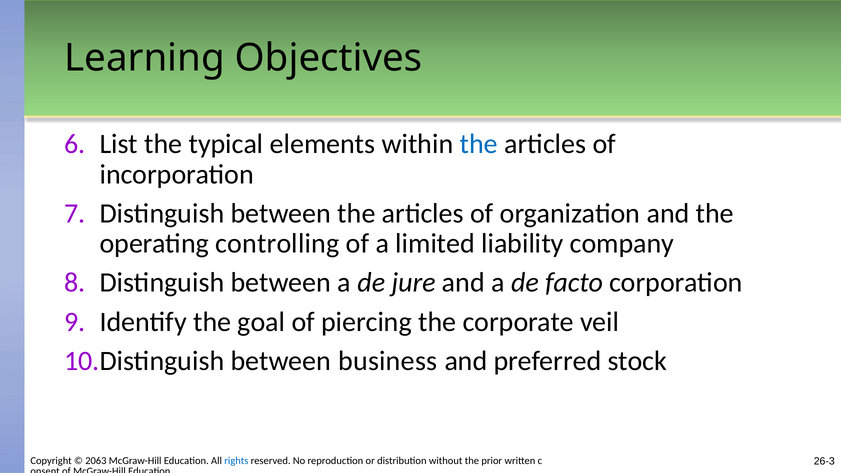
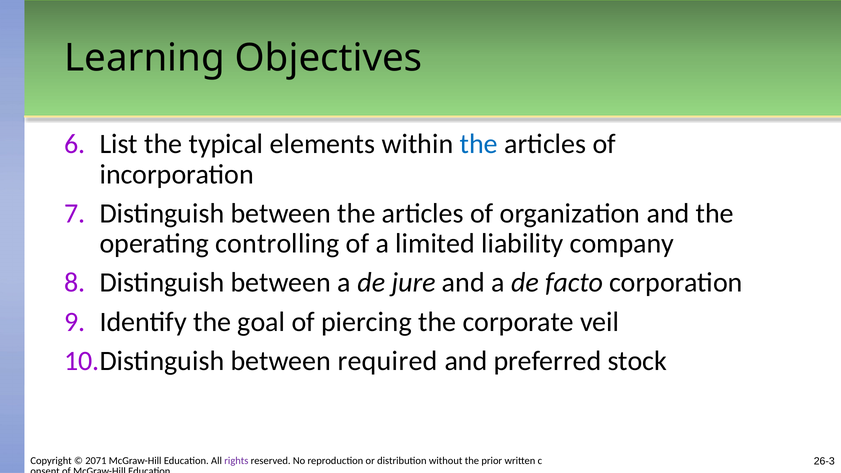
business: business -> required
2063: 2063 -> 2071
rights colour: blue -> purple
